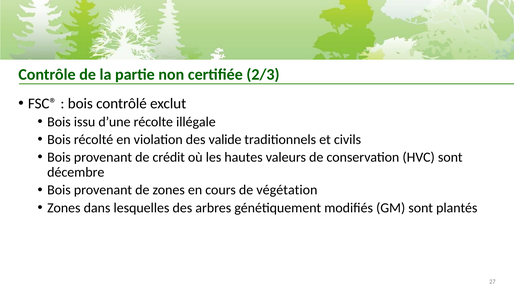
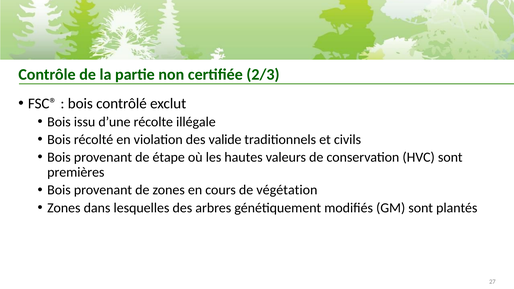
crédit: crédit -> étape
décembre: décembre -> premières
